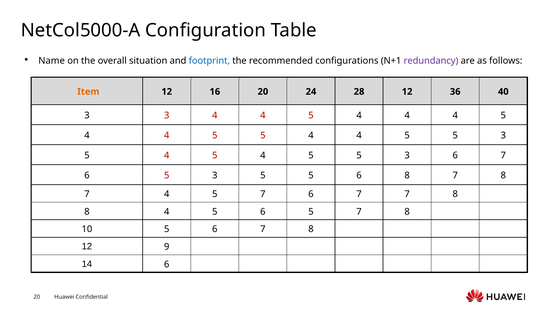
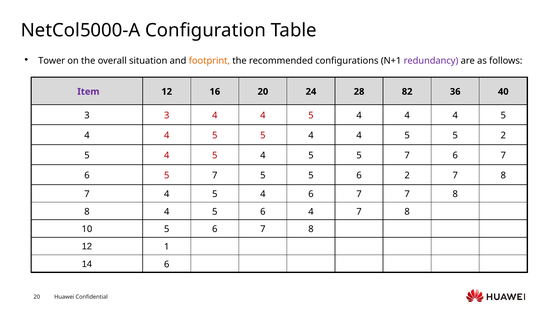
Name: Name -> Tower
footprint colour: blue -> orange
Item colour: orange -> purple
28 12: 12 -> 82
3 at (503, 135): 3 -> 2
3 at (407, 155): 3 -> 7
6 5 3: 3 -> 7
6 8: 8 -> 2
7 4 5 7: 7 -> 4
5 6 5: 5 -> 4
9: 9 -> 1
